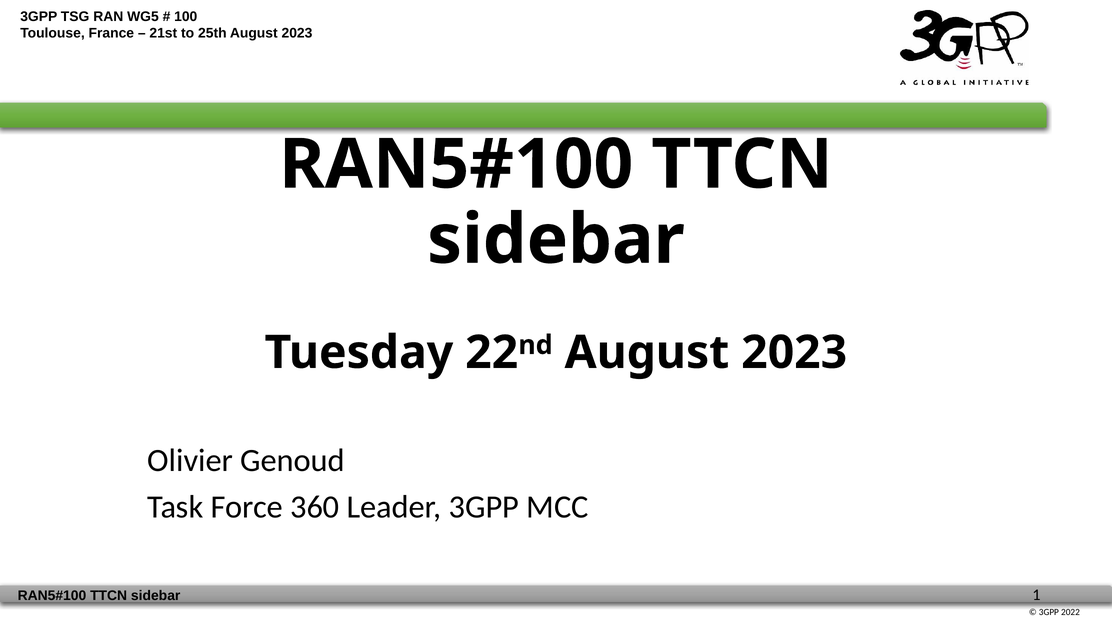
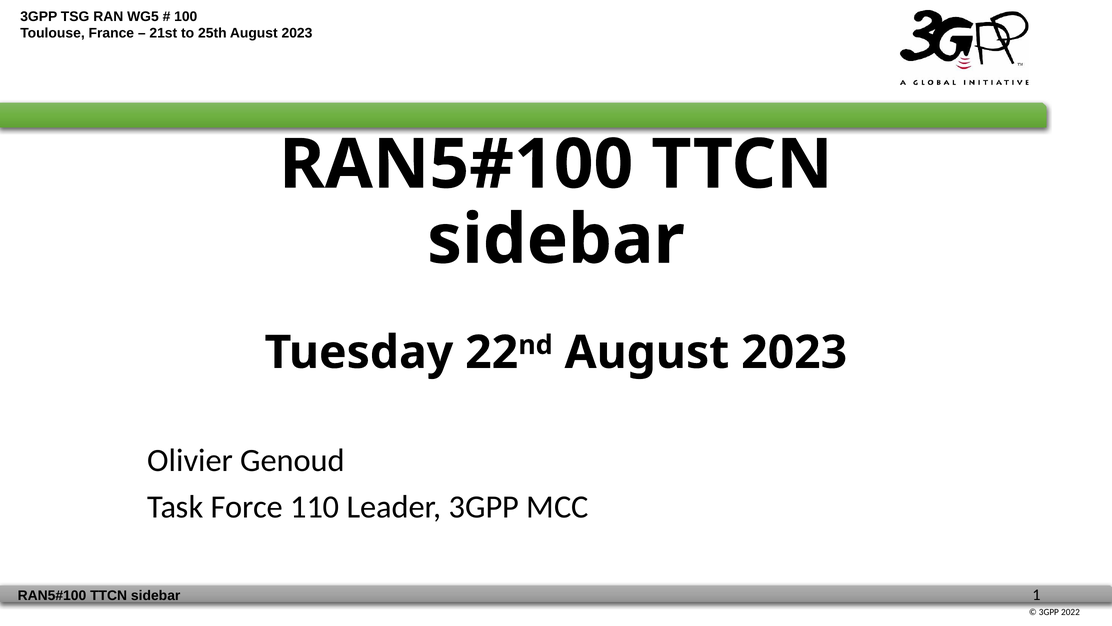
360: 360 -> 110
